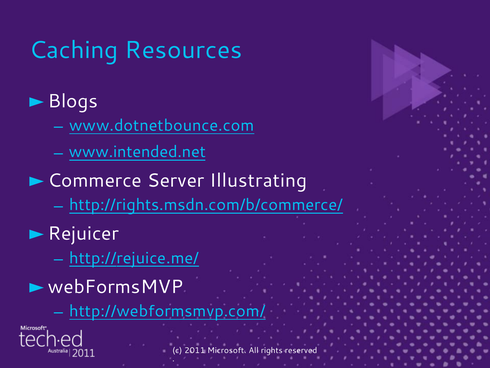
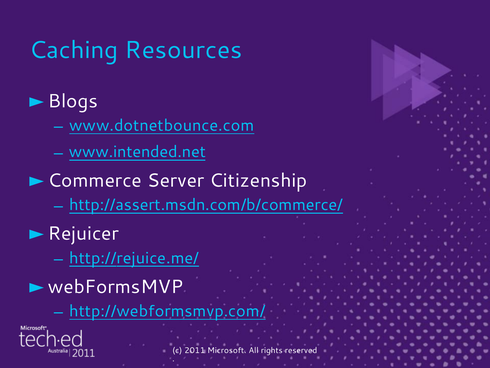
Illustrating: Illustrating -> Citizenship
http://rights.msdn.com/b/commerce/: http://rights.msdn.com/b/commerce/ -> http://assert.msdn.com/b/commerce/
